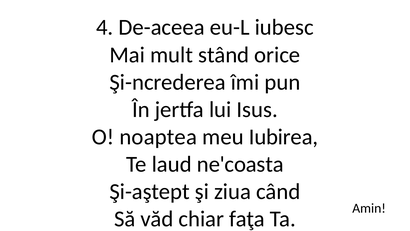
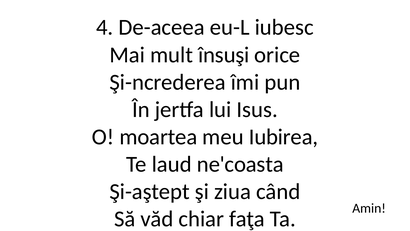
stând: stând -> însuşi
noaptea: noaptea -> moartea
